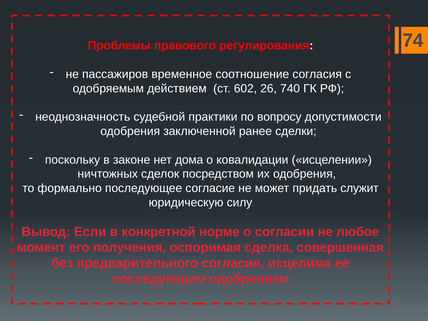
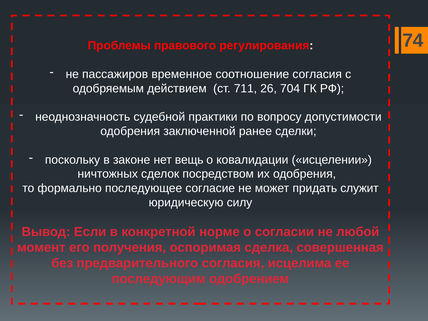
602: 602 -> 711
740: 740 -> 704
дома: дома -> вещь
любое: любое -> любой
